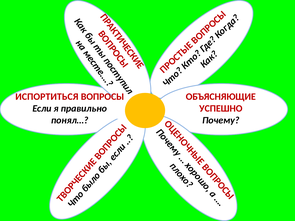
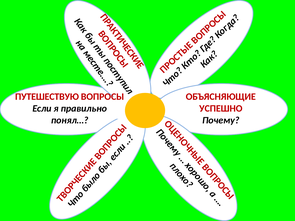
ИСПОРТИТЬСЯ: ИСПОРТИТЬСЯ -> ПУТЕШЕСТВУЮ
